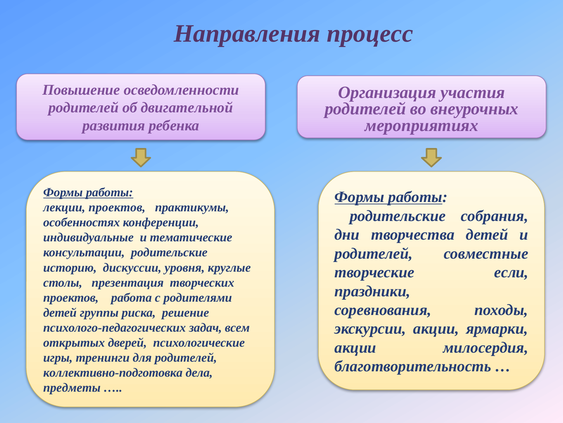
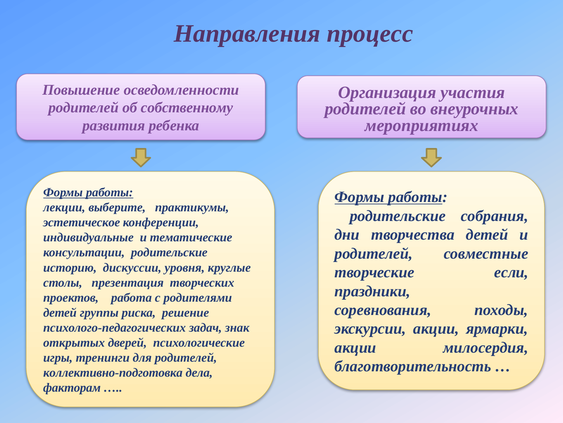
двигательной: двигательной -> собственному
лекции проектов: проектов -> выберите
особенностях: особенностях -> эстетическое
всем: всем -> знак
предметы: предметы -> факторам
